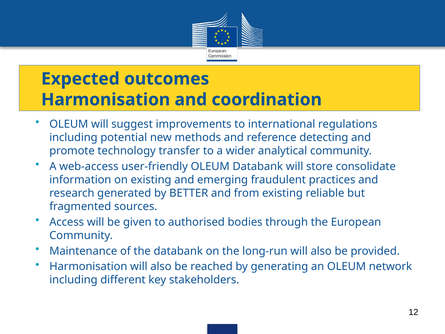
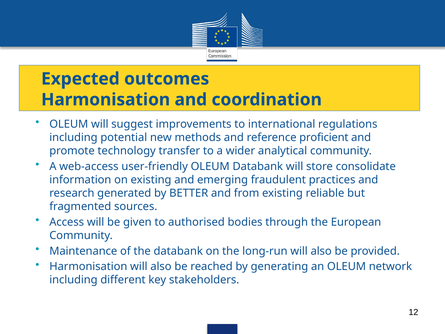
detecting: detecting -> proficient
